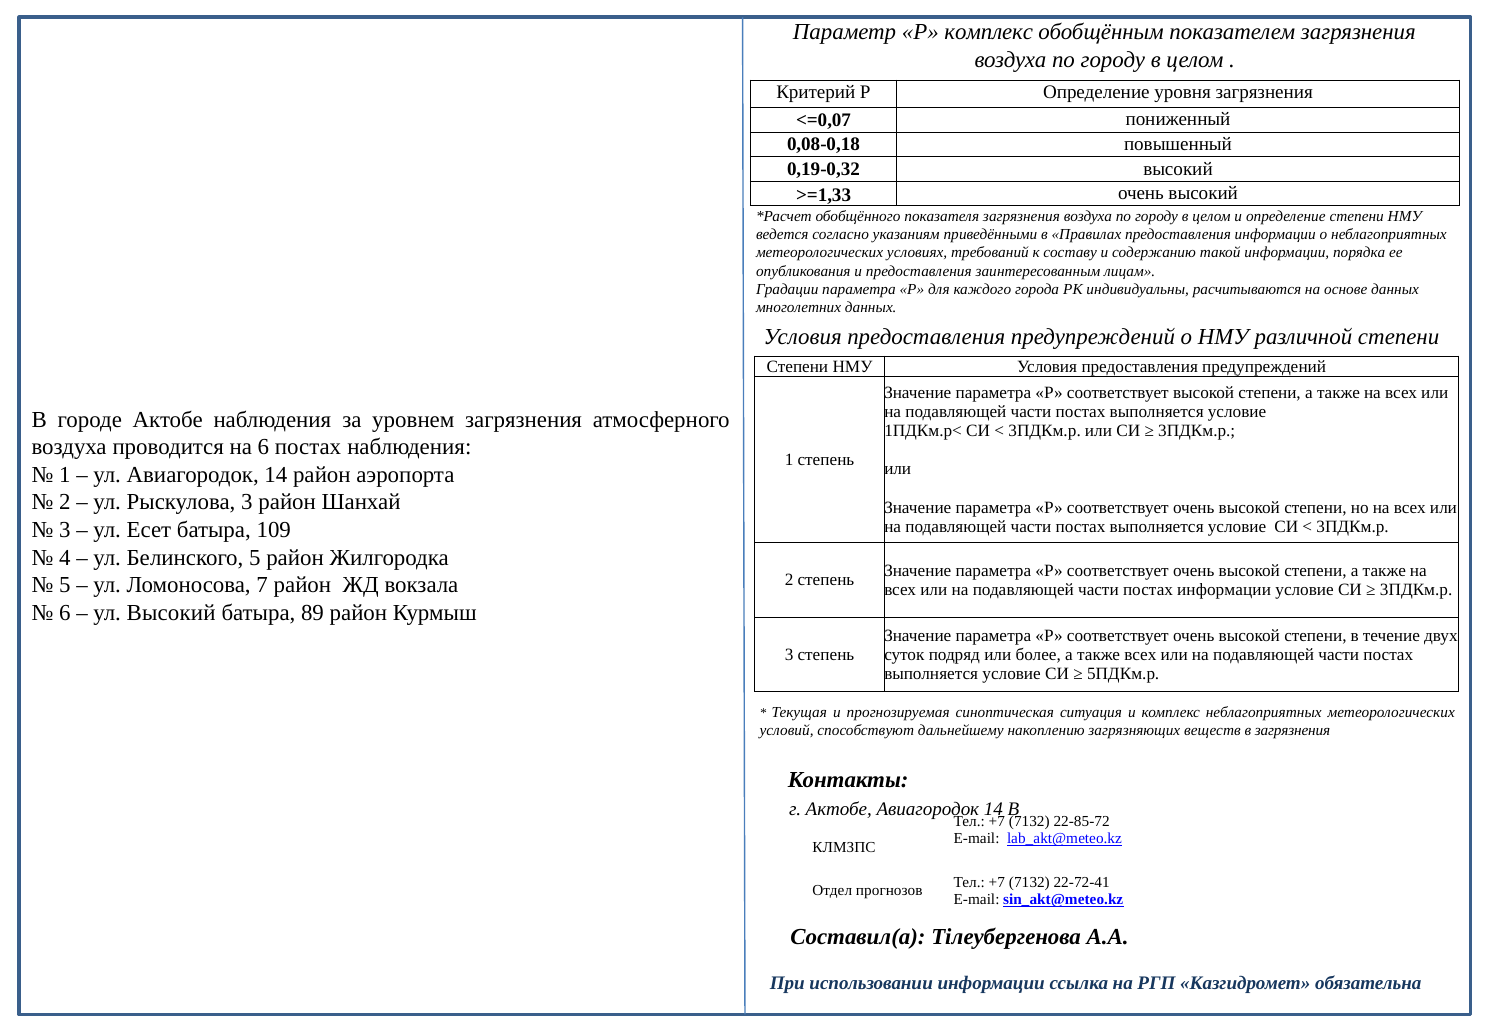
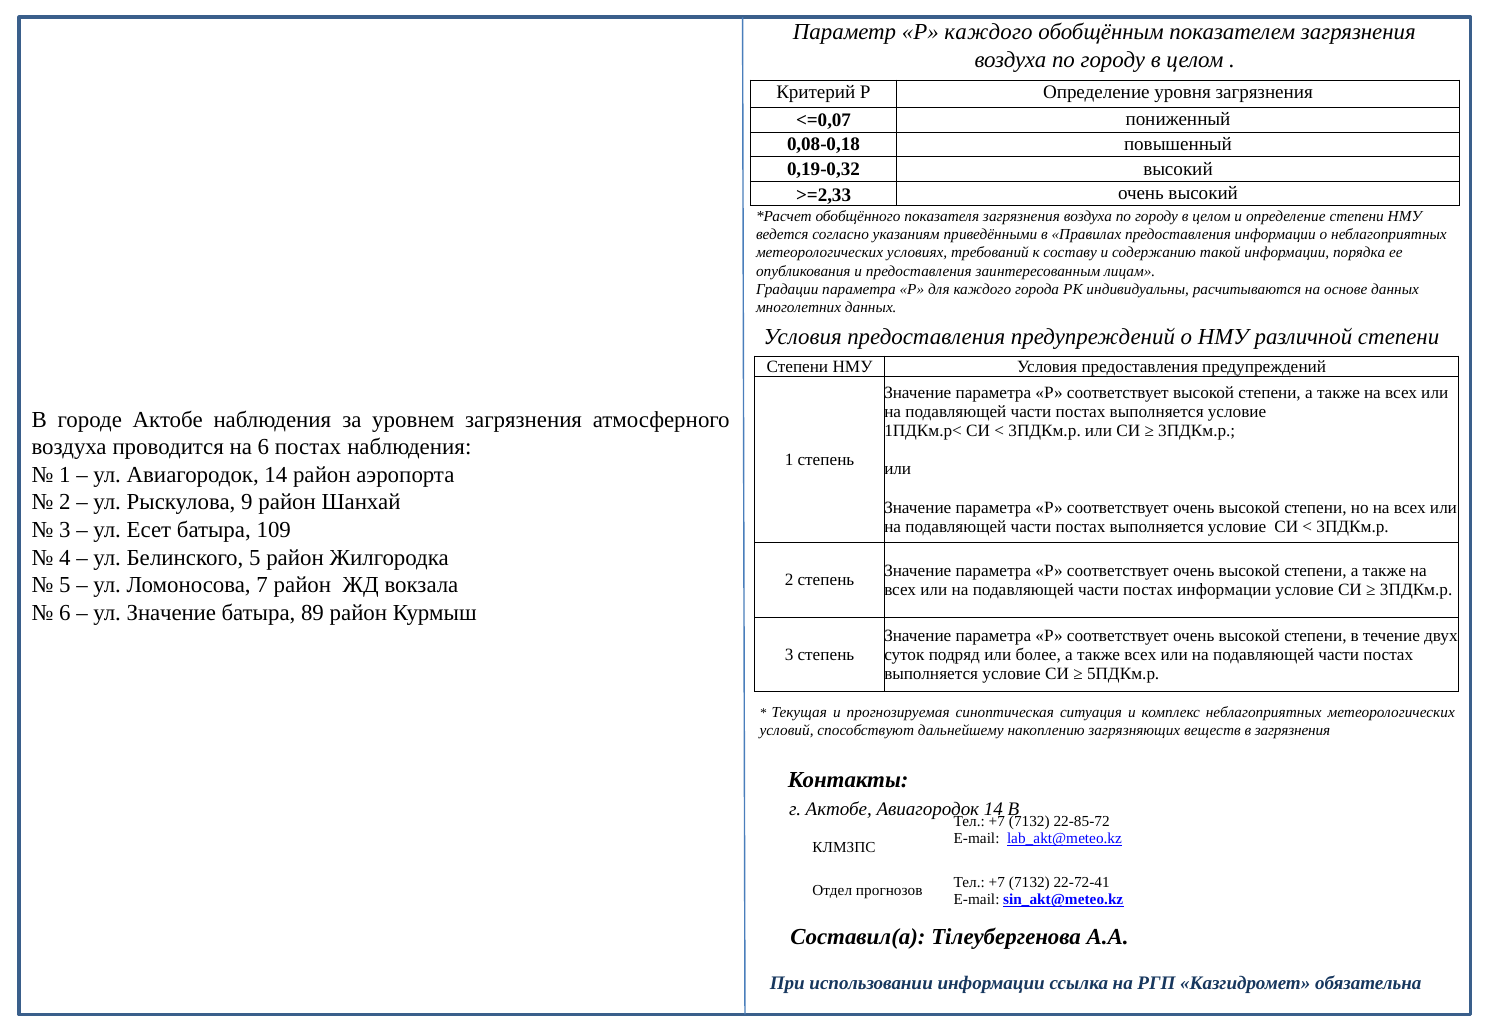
Р комплекс: комплекс -> каждого
>=1,33: >=1,33 -> >=2,33
Рыскулова 3: 3 -> 9
ул Высокий: Высокий -> Значение
